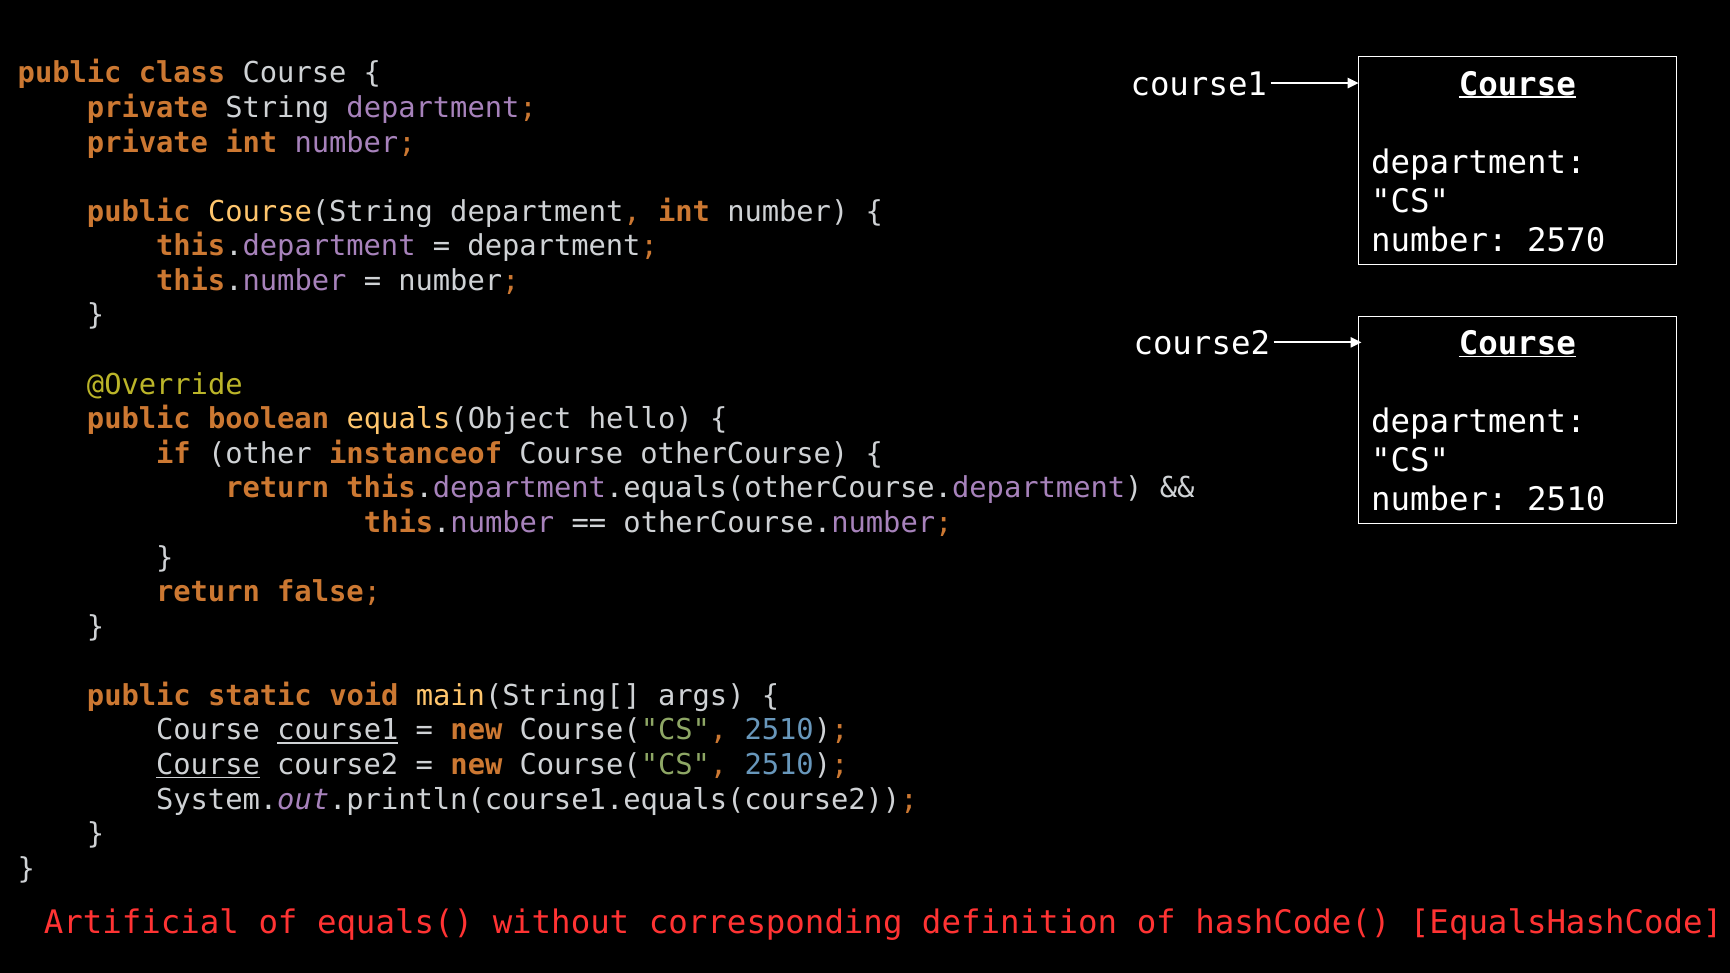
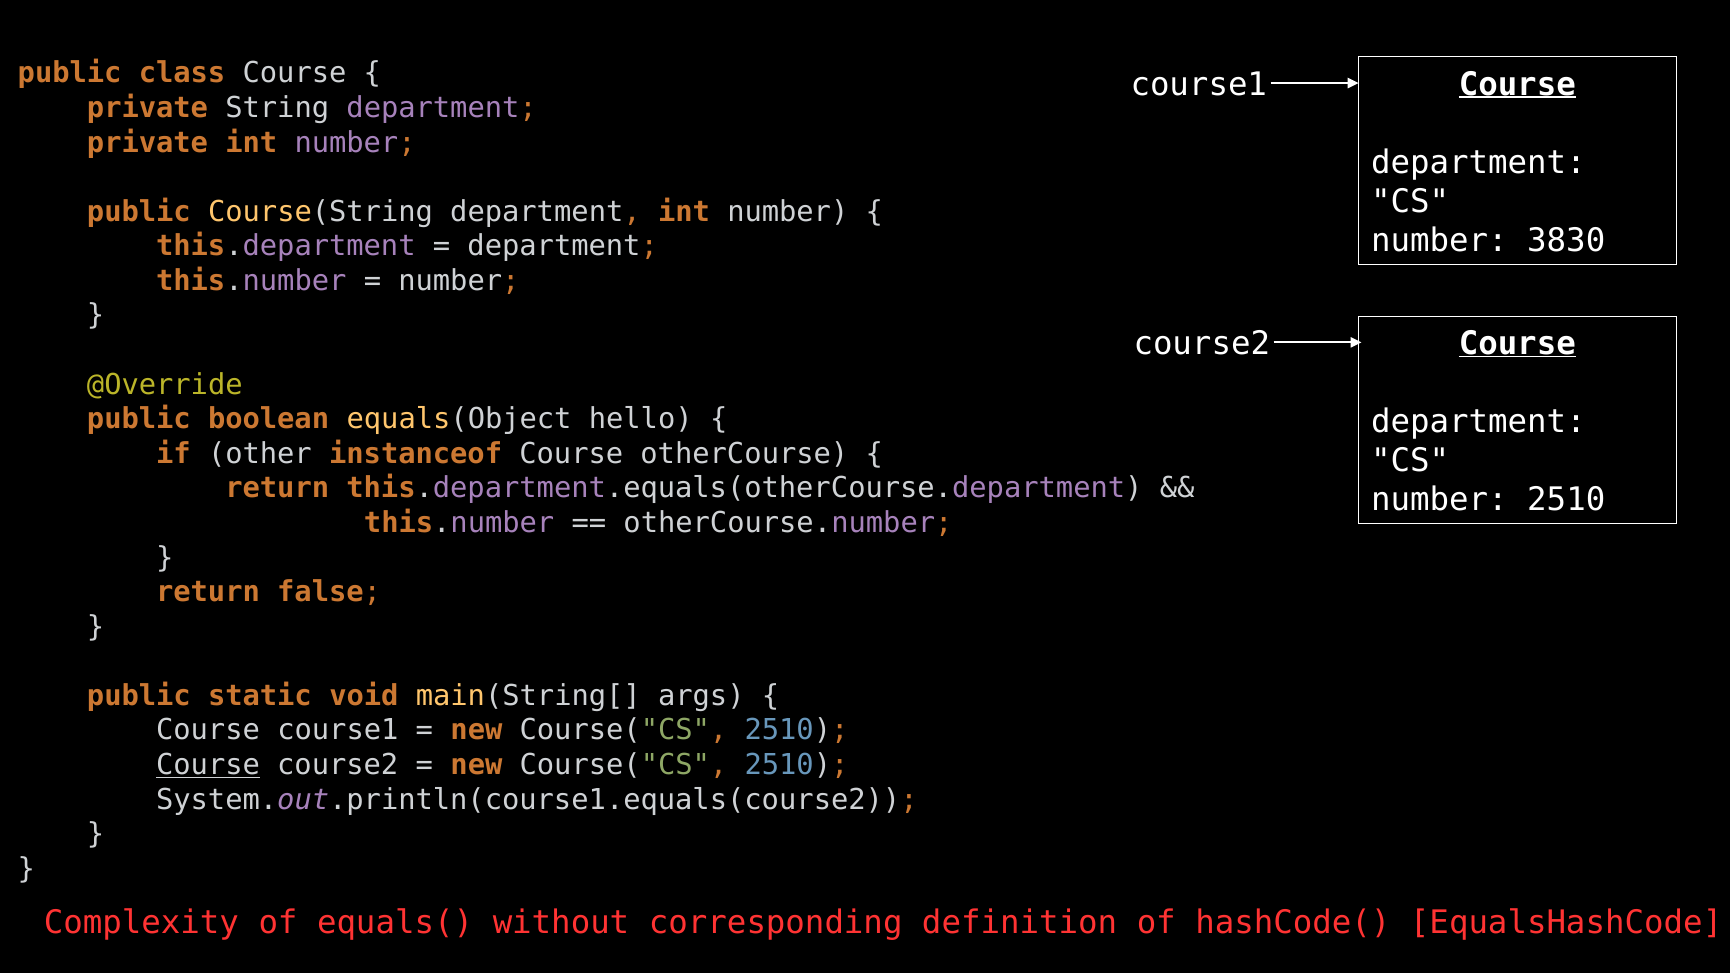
2570: 2570 -> 3830
course1 at (338, 731) underline: present -> none
Artificial: Artificial -> Complexity
